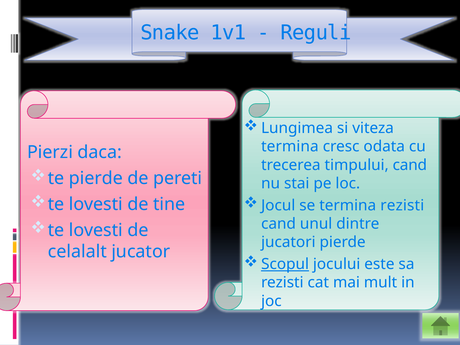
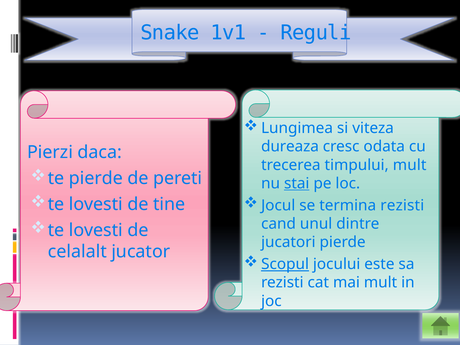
termina at (290, 147): termina -> dureaza
timpului cand: cand -> mult
stai underline: none -> present
